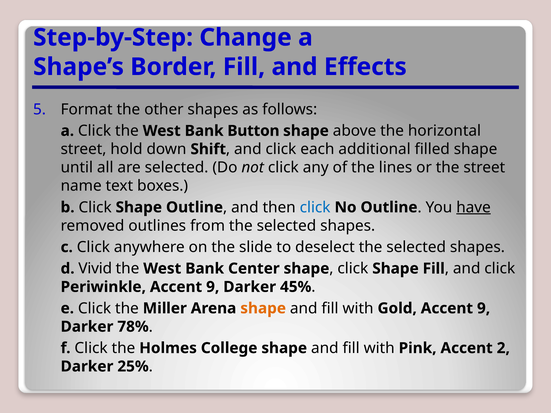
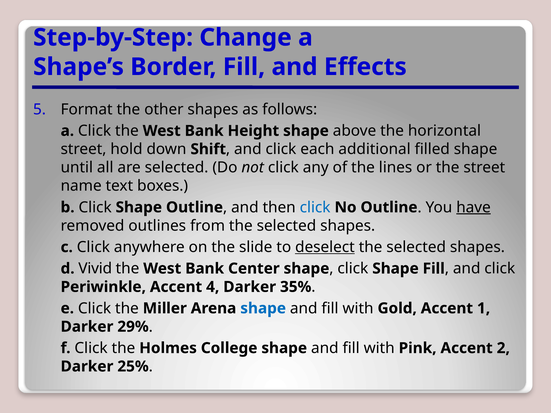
Button: Button -> Height
deselect underline: none -> present
Periwinkle Accent 9: 9 -> 4
45%: 45% -> 35%
shape at (263, 308) colour: orange -> blue
Gold Accent 9: 9 -> 1
78%: 78% -> 29%
